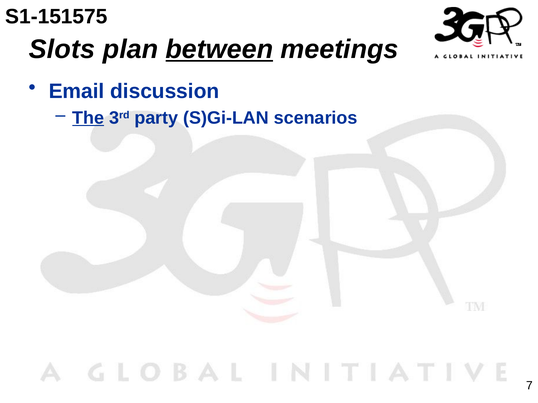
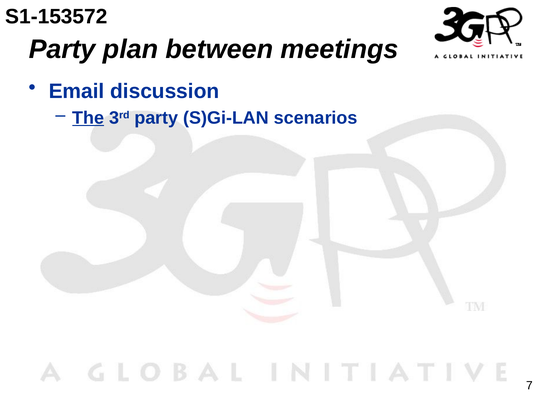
S1-151575: S1-151575 -> S1-153572
Slots at (62, 49): Slots -> Party
between underline: present -> none
